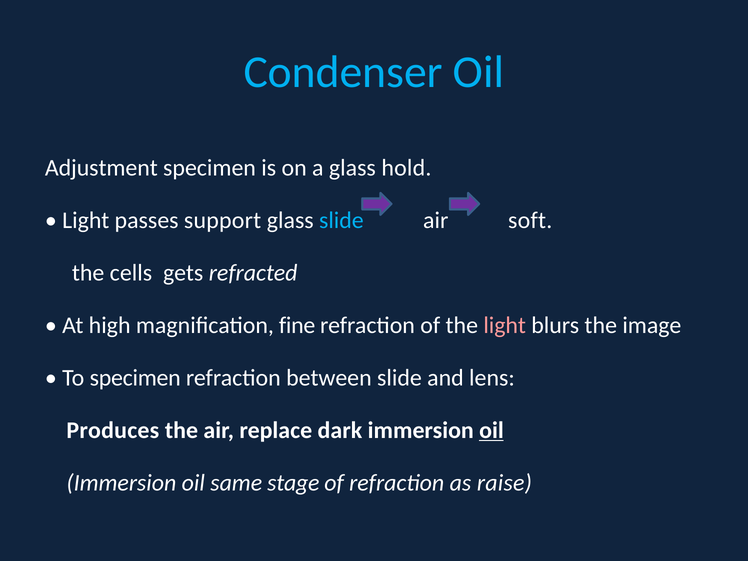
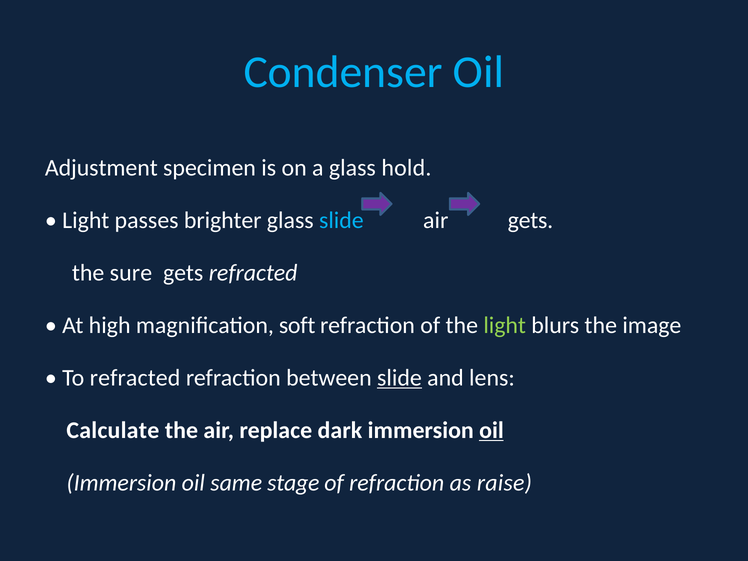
support: support -> brighter
air soft: soft -> gets
cells: cells -> sure
fine: fine -> soft
light at (505, 325) colour: pink -> light green
To specimen: specimen -> refracted
slide at (399, 378) underline: none -> present
Produces: Produces -> Calculate
